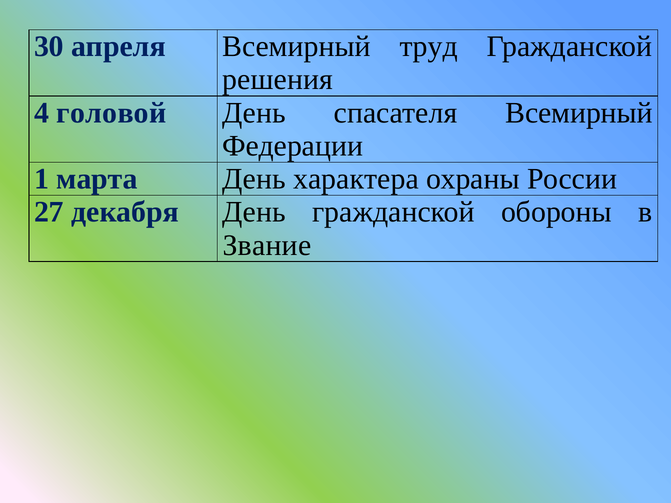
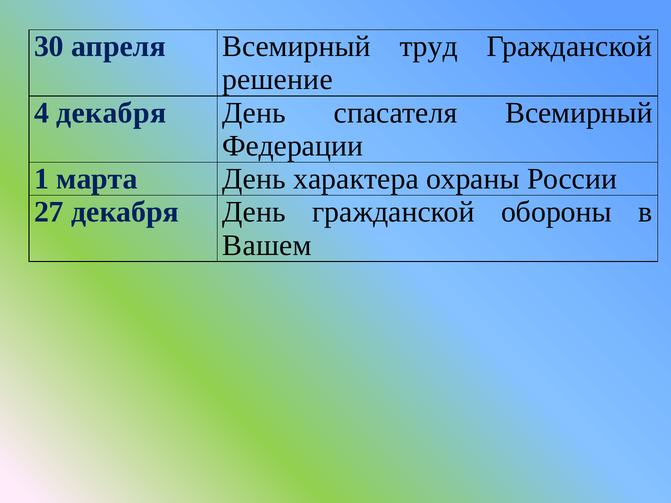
решения: решения -> решение
4 головой: головой -> декабря
Звание: Звание -> Вашем
